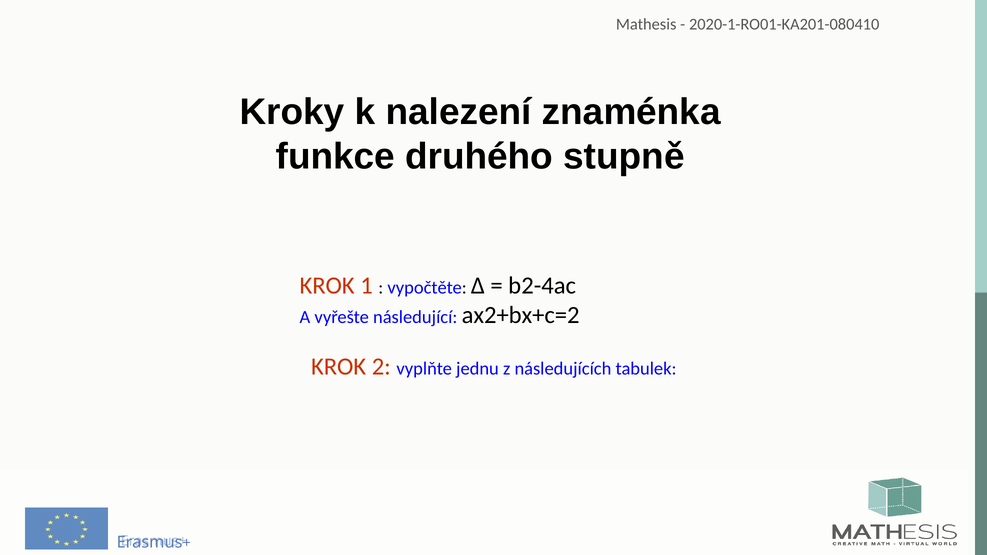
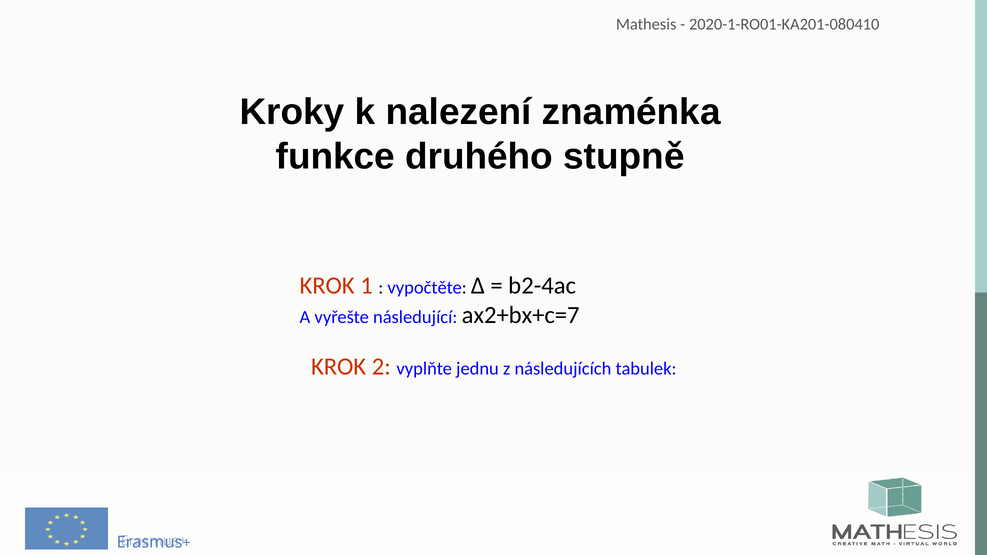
ax2+bx+c=2: ax2+bx+c=2 -> ax2+bx+c=7
